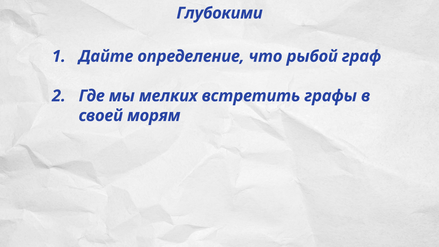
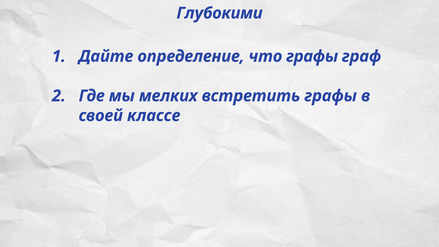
что рыбой: рыбой -> графы
морям: морям -> классе
